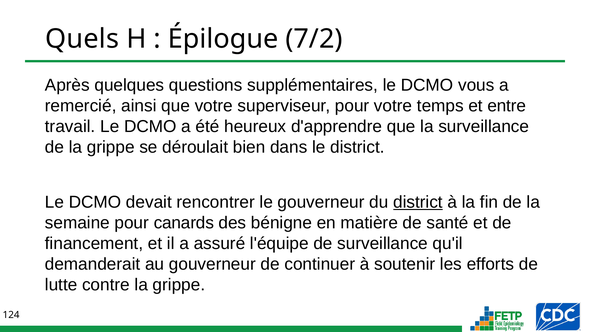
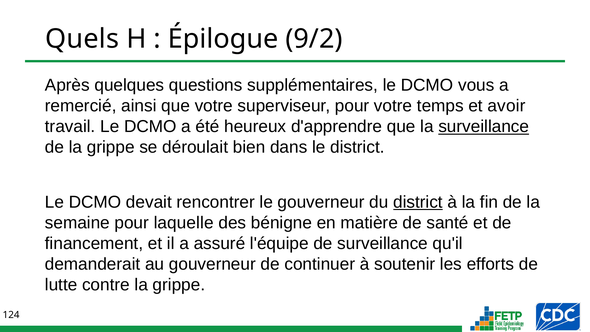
7/2: 7/2 -> 9/2
entre: entre -> avoir
surveillance at (484, 127) underline: none -> present
canards: canards -> laquelle
